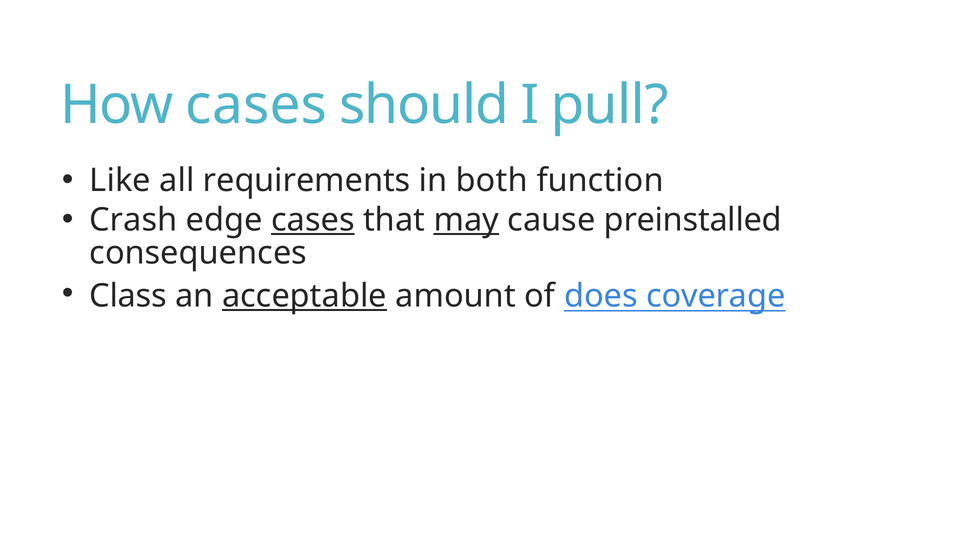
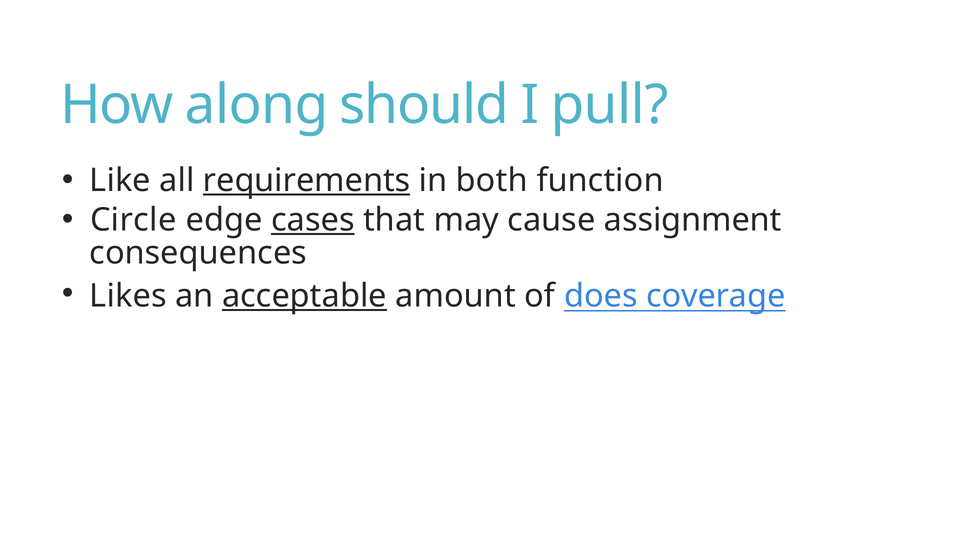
How cases: cases -> along
requirements underline: none -> present
Crash: Crash -> Circle
may underline: present -> none
preinstalled: preinstalled -> assignment
Class: Class -> Likes
